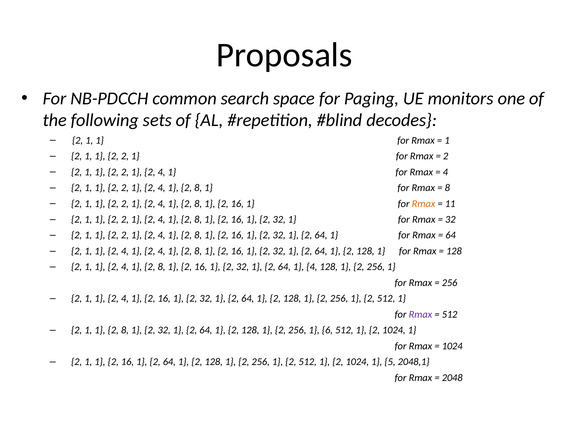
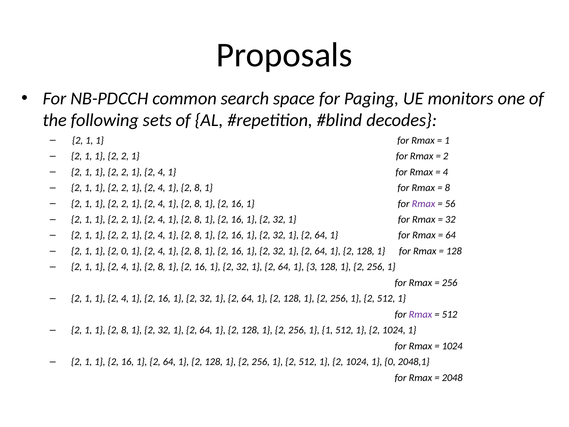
Rmax at (424, 203) colour: orange -> purple
11: 11 -> 56
4 at (125, 251): 4 -> 0
1 4: 4 -> 3
256 1 6: 6 -> 1
1 5: 5 -> 0
